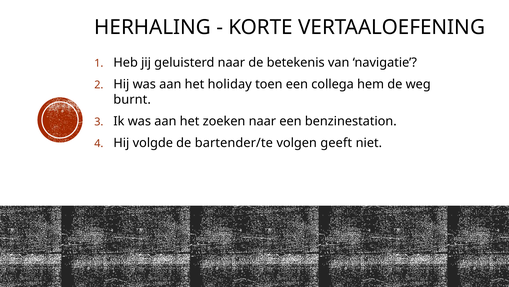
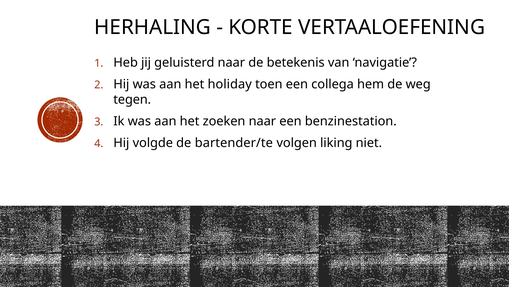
burnt: burnt -> tegen
geeft: geeft -> liking
